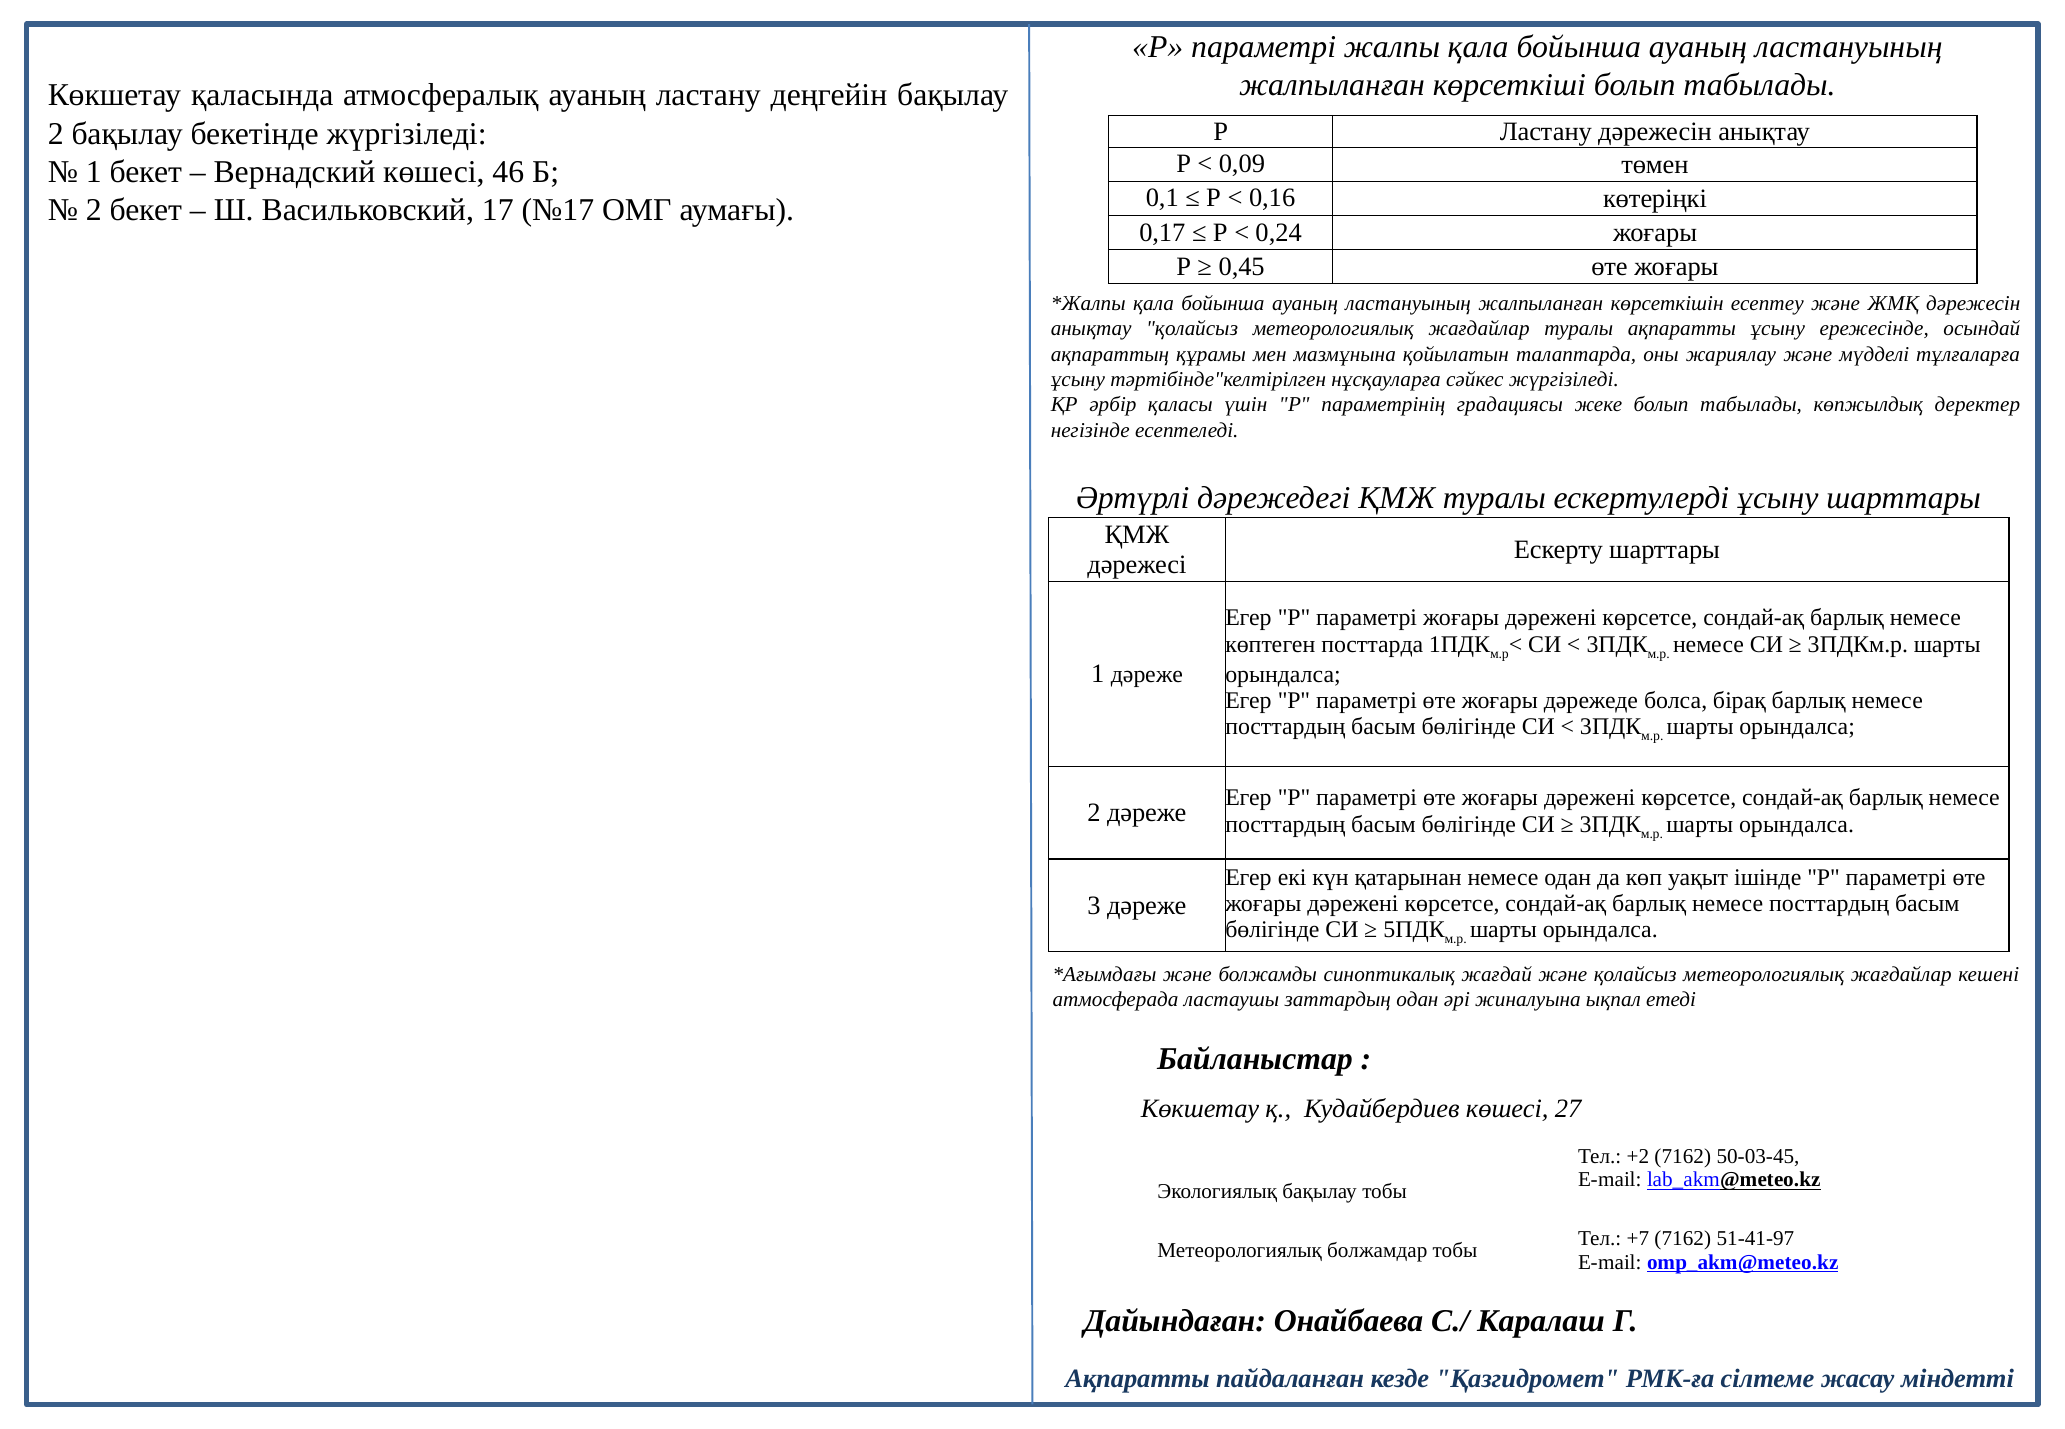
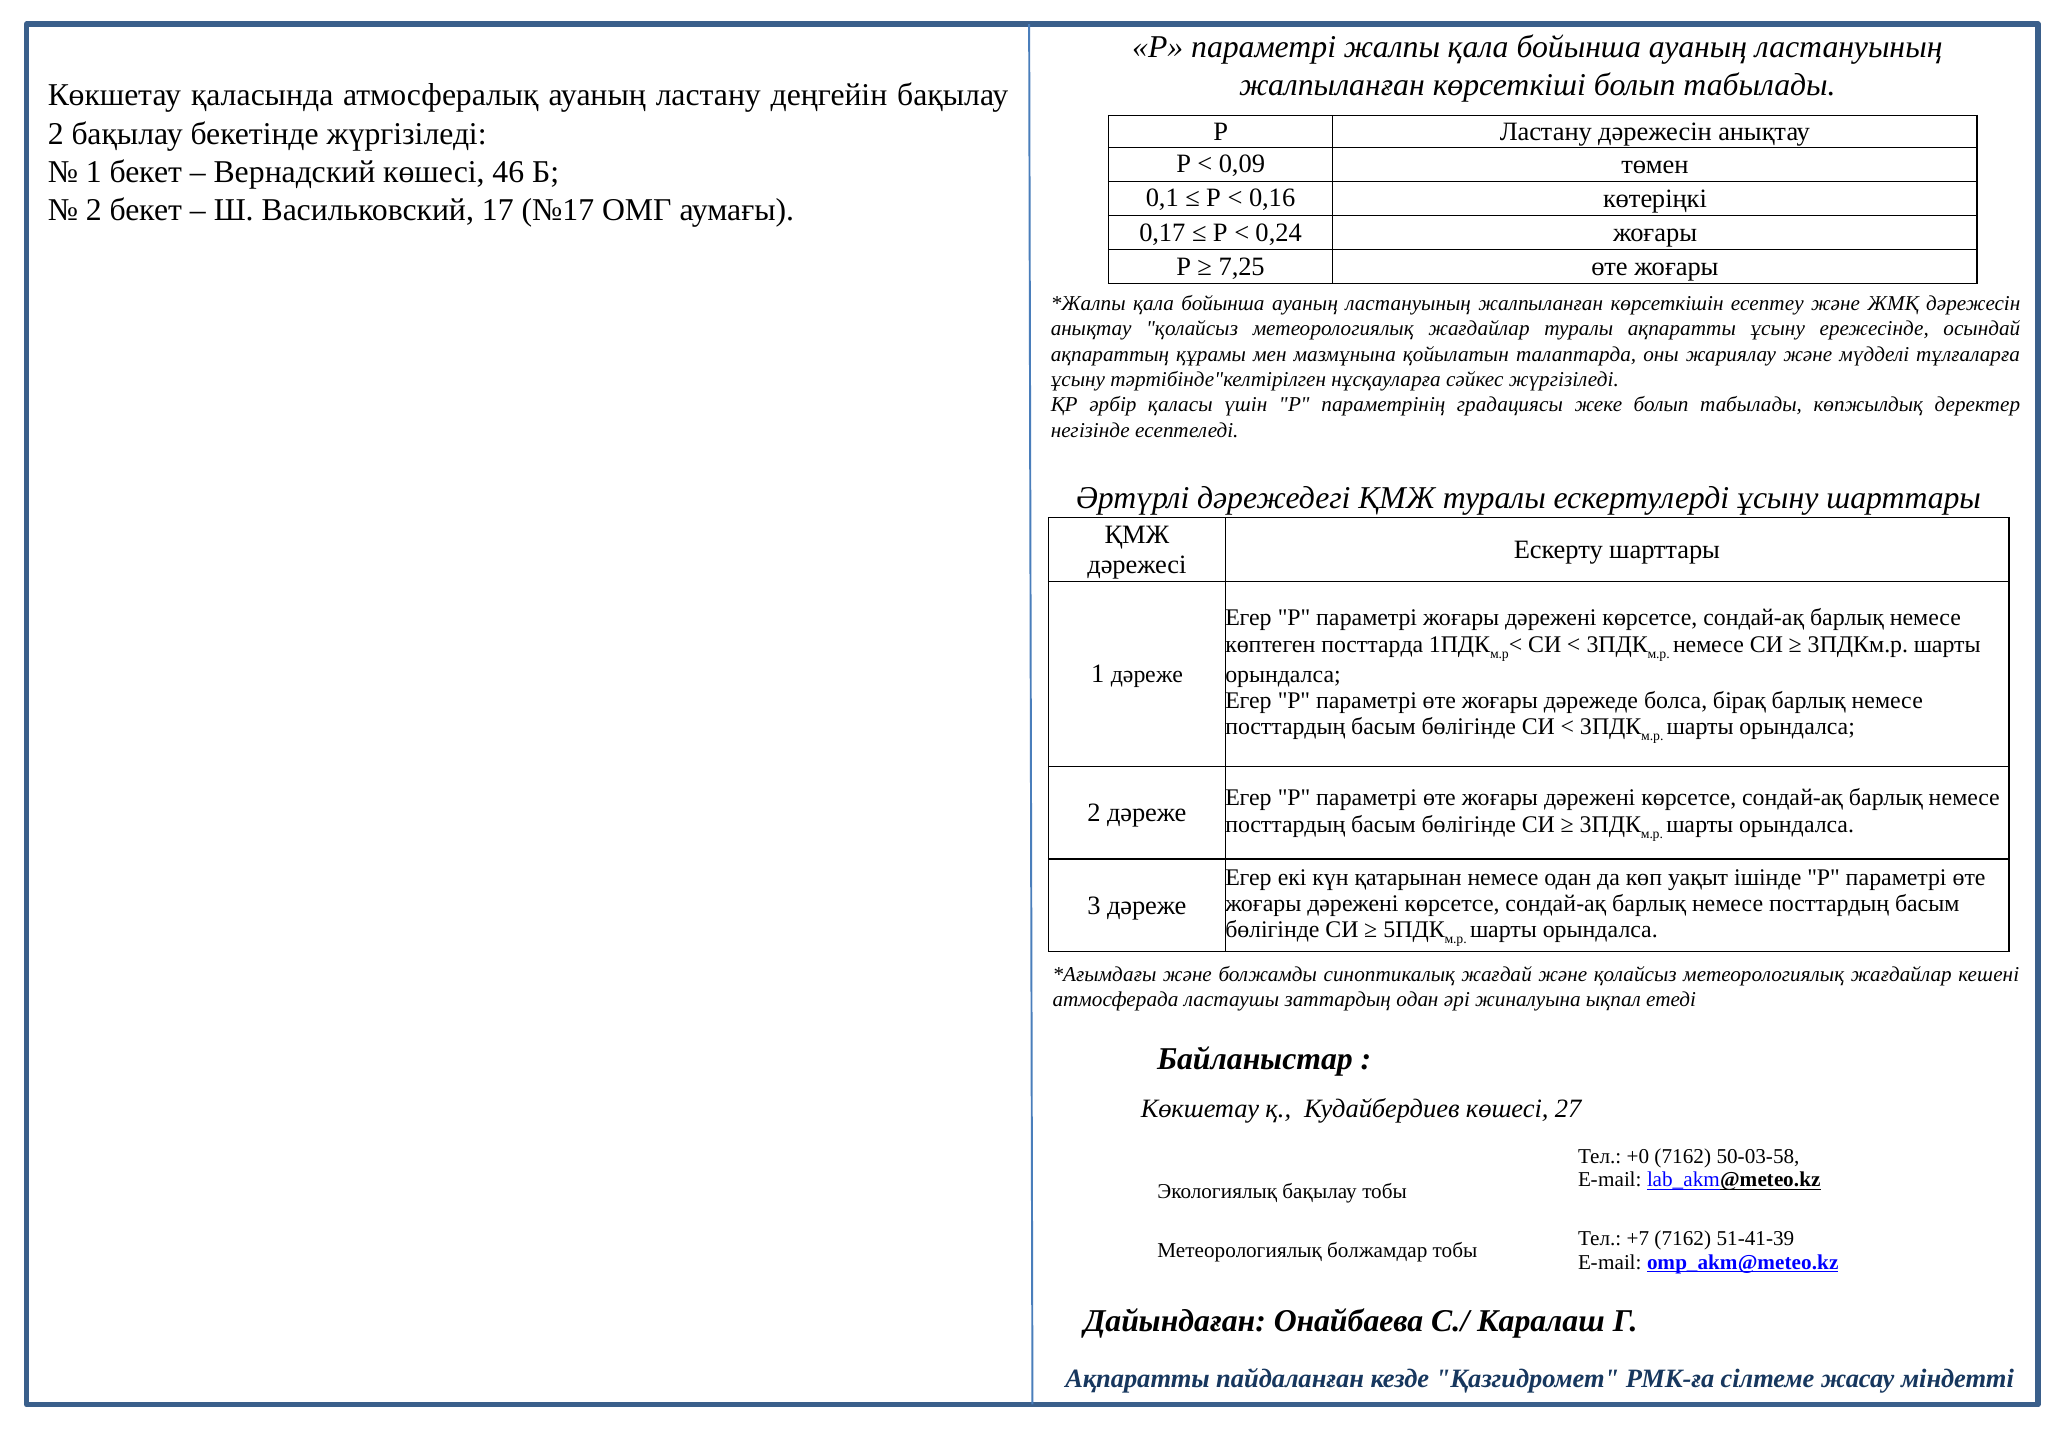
0,45: 0,45 -> 7,25
+2: +2 -> +0
50-03-45: 50-03-45 -> 50-03-58
51-41-97: 51-41-97 -> 51-41-39
